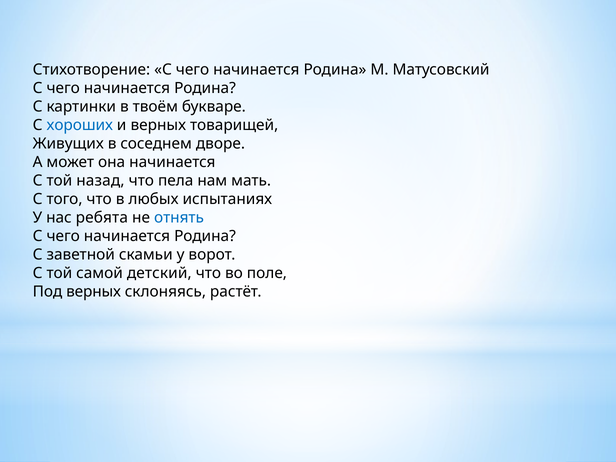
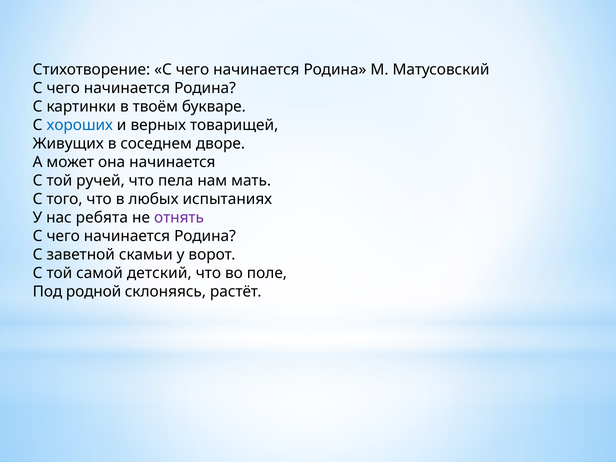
назад: назад -> ручей
отнять colour: blue -> purple
Под верных: верных -> родной
